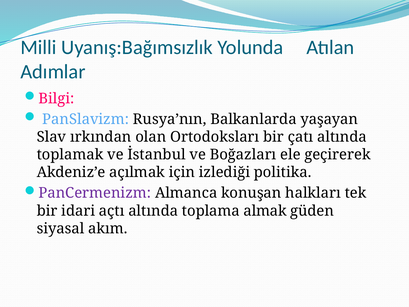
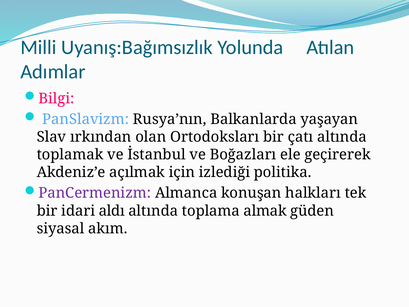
açtı: açtı -> aldı
